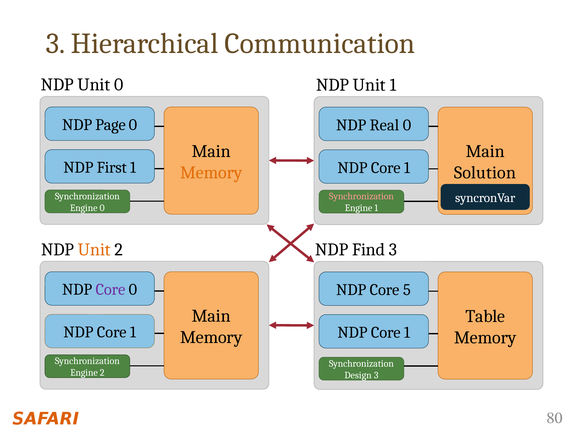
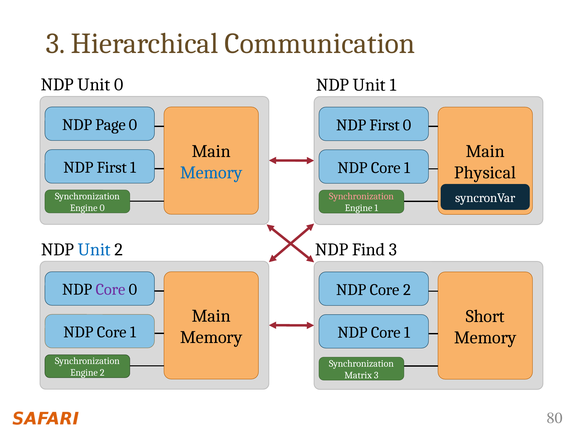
Real at (384, 125): Real -> First
Memory at (211, 173) colour: orange -> blue
Solution: Solution -> Physical
Unit at (94, 250) colour: orange -> blue
Core 5: 5 -> 2
Table: Table -> Short
Design: Design -> Matrix
